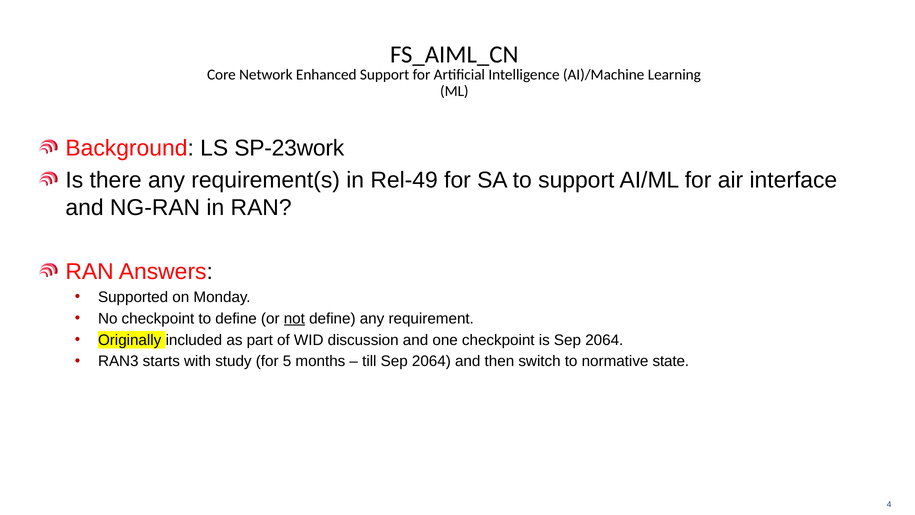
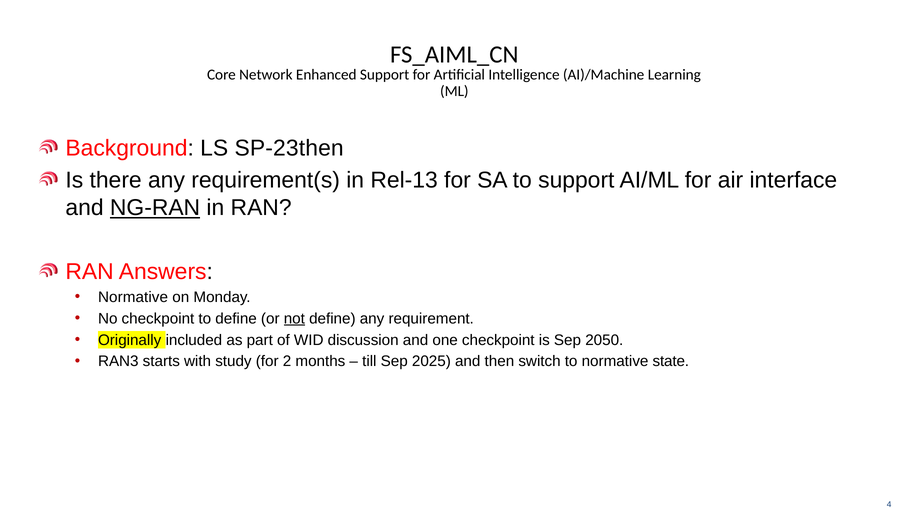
SP-23work: SP-23work -> SP-23then
Rel-49: Rel-49 -> Rel-13
NG-RAN underline: none -> present
Supported at (133, 297): Supported -> Normative
is Sep 2064: 2064 -> 2050
5: 5 -> 2
till Sep 2064: 2064 -> 2025
